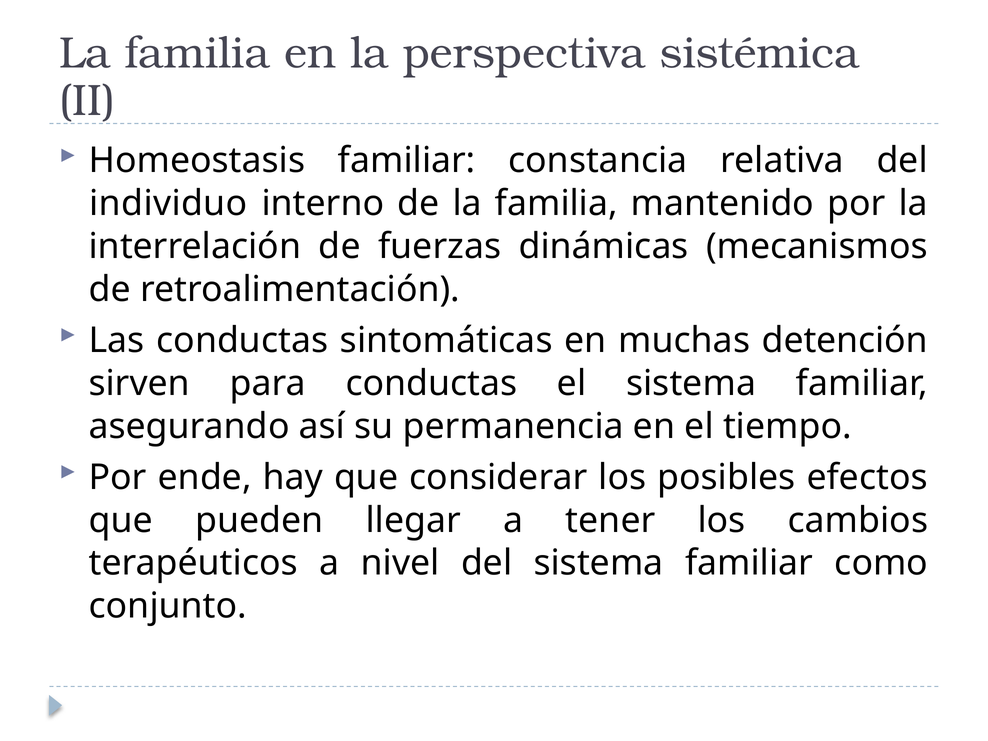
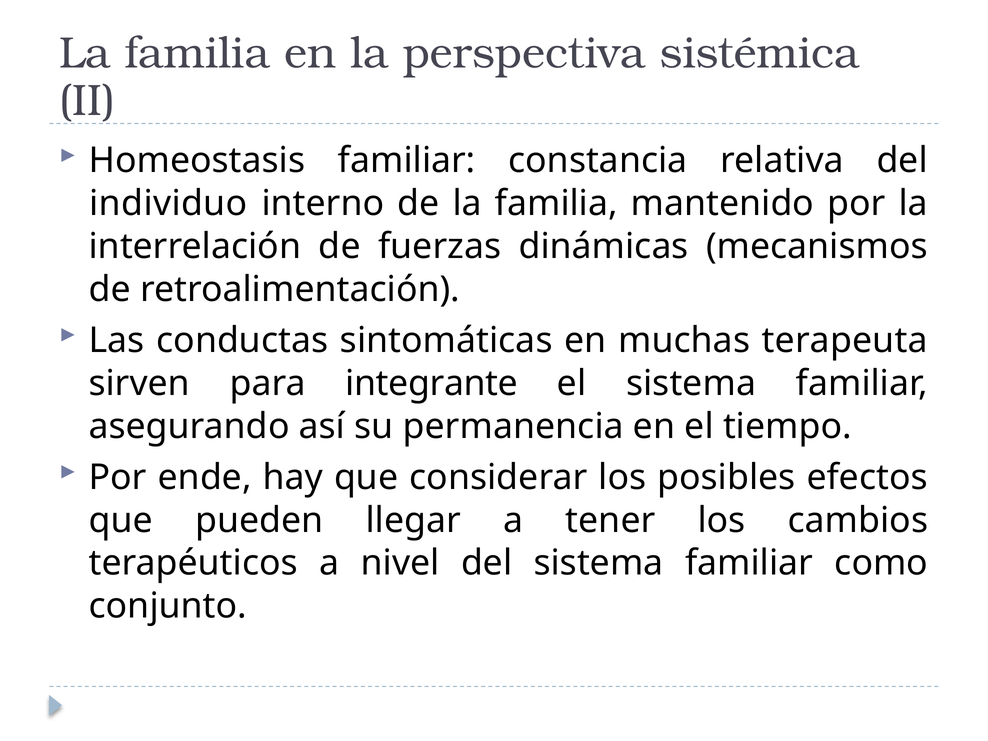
detención: detención -> terapeuta
para conductas: conductas -> integrante
